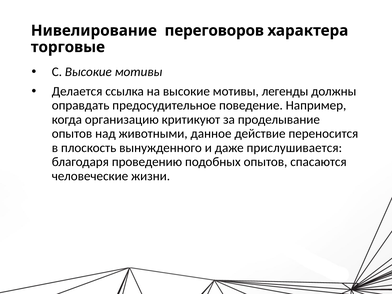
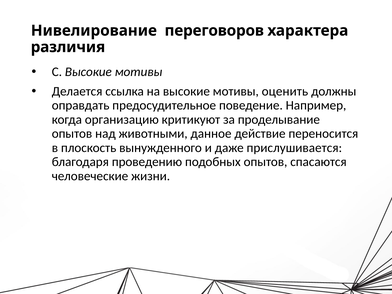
торговые: торговые -> различия
легенды: легенды -> оценить
